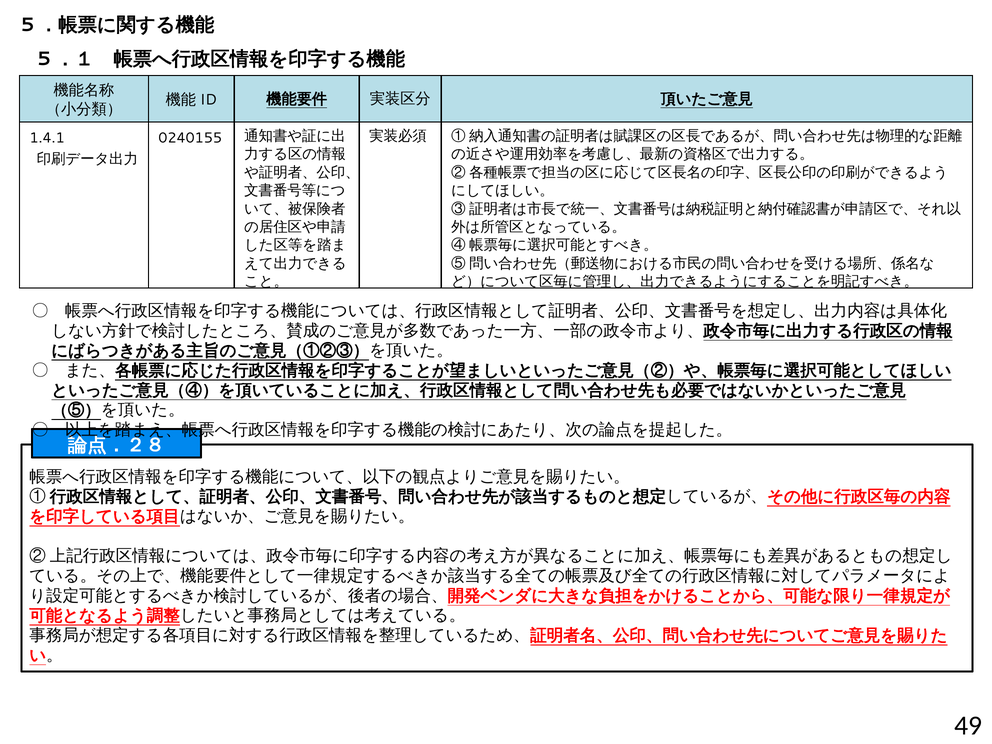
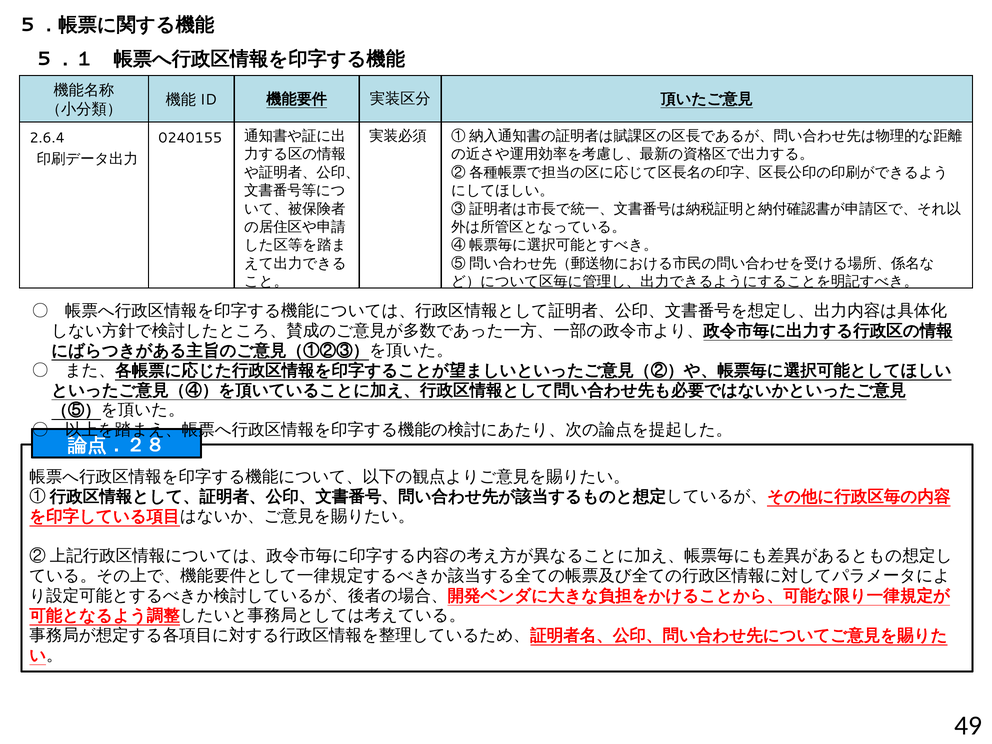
1.4.1: 1.4.1 -> 2.6.4
